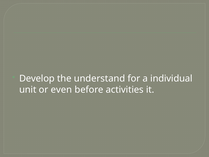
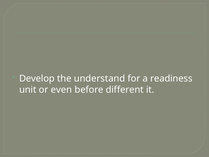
individual: individual -> readiness
activities: activities -> different
